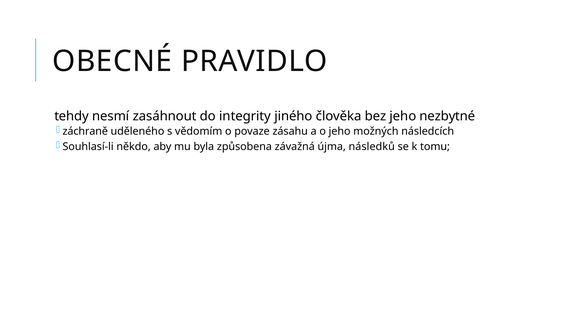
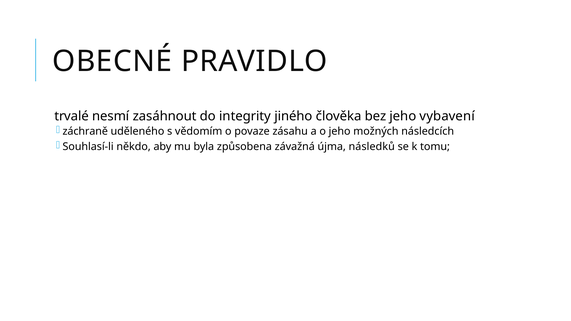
tehdy: tehdy -> trvalé
nezbytné: nezbytné -> vybavení
